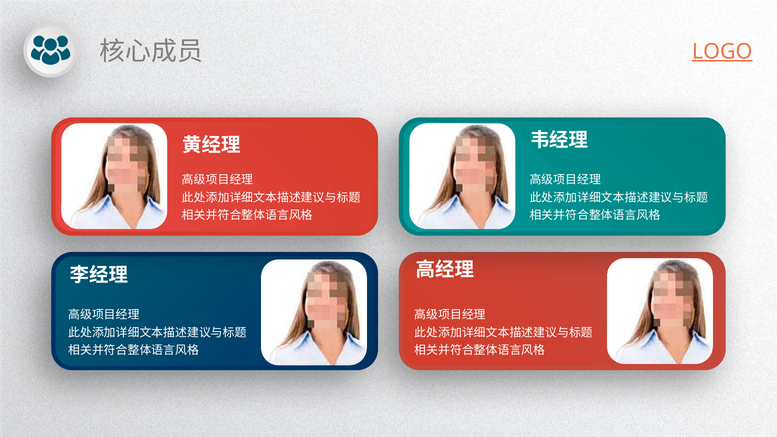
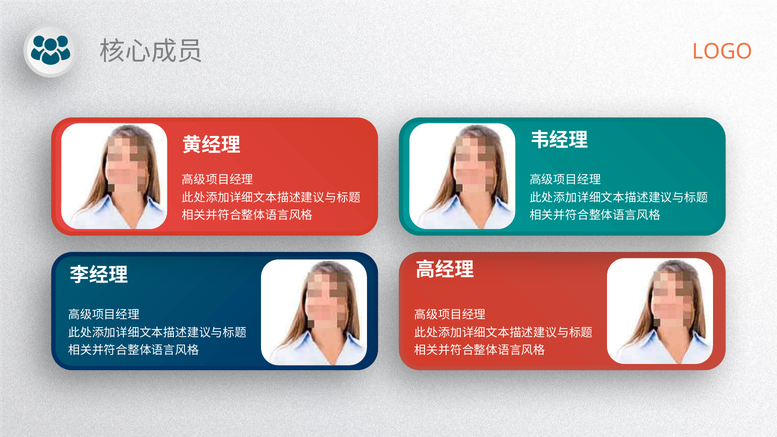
LOGO underline: present -> none
